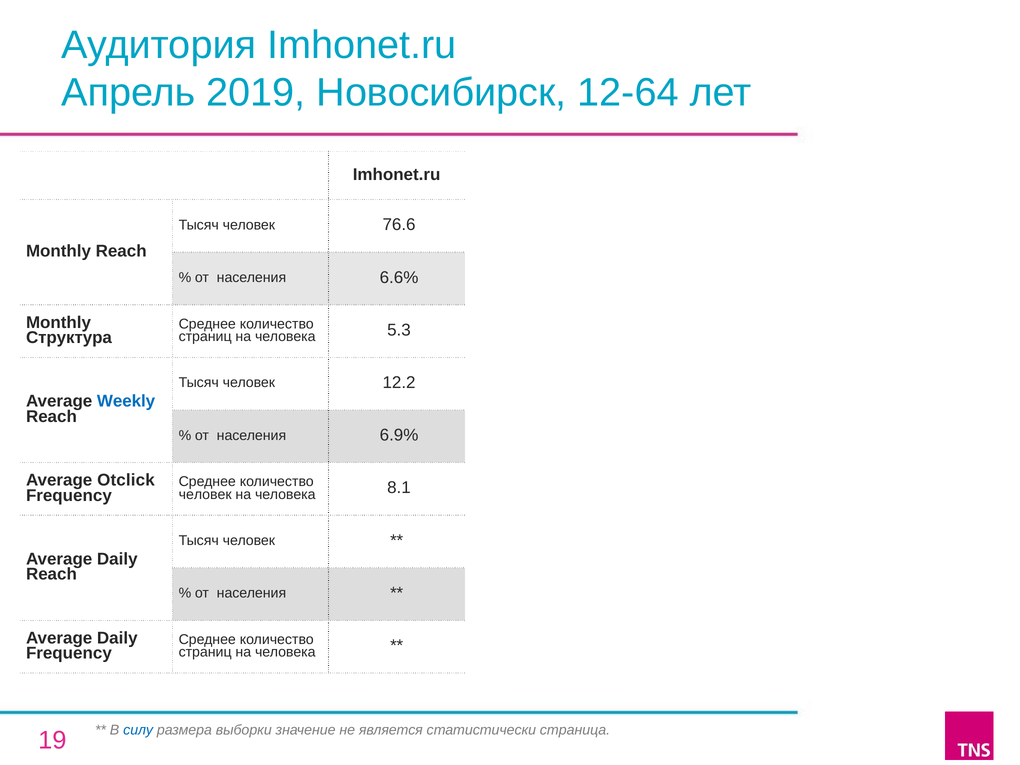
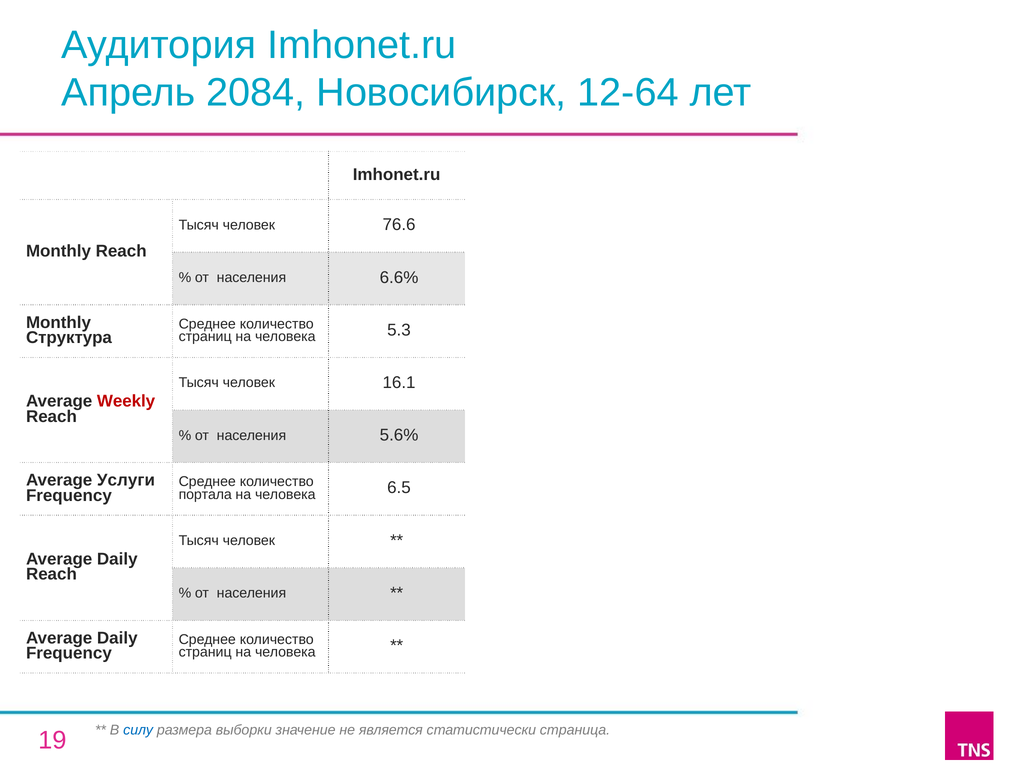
2019: 2019 -> 2084
12.2: 12.2 -> 16.1
Weekly colour: blue -> red
6.9%: 6.9% -> 5.6%
Otclick: Otclick -> Услуги
человек at (205, 494): человек -> портала
8.1: 8.1 -> 6.5
